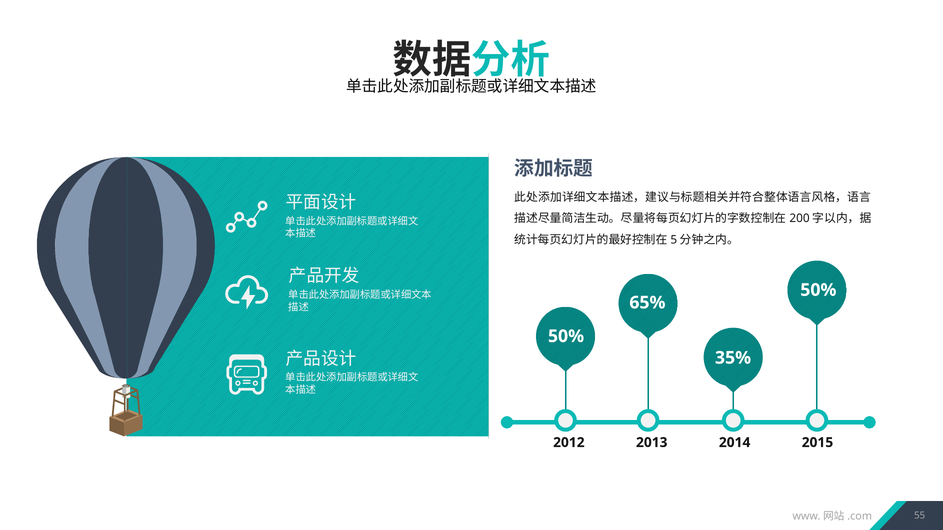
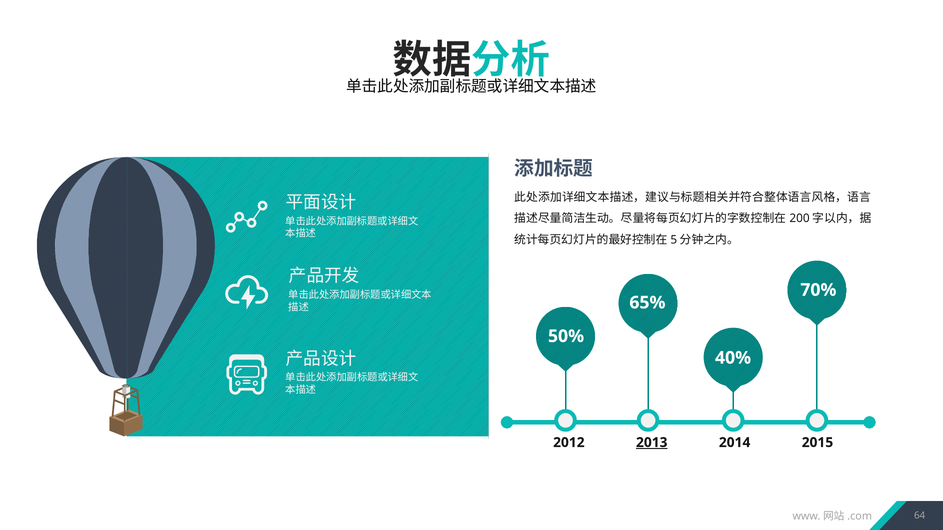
50% at (818, 290): 50% -> 70%
35%: 35% -> 40%
2013 underline: none -> present
55: 55 -> 64
